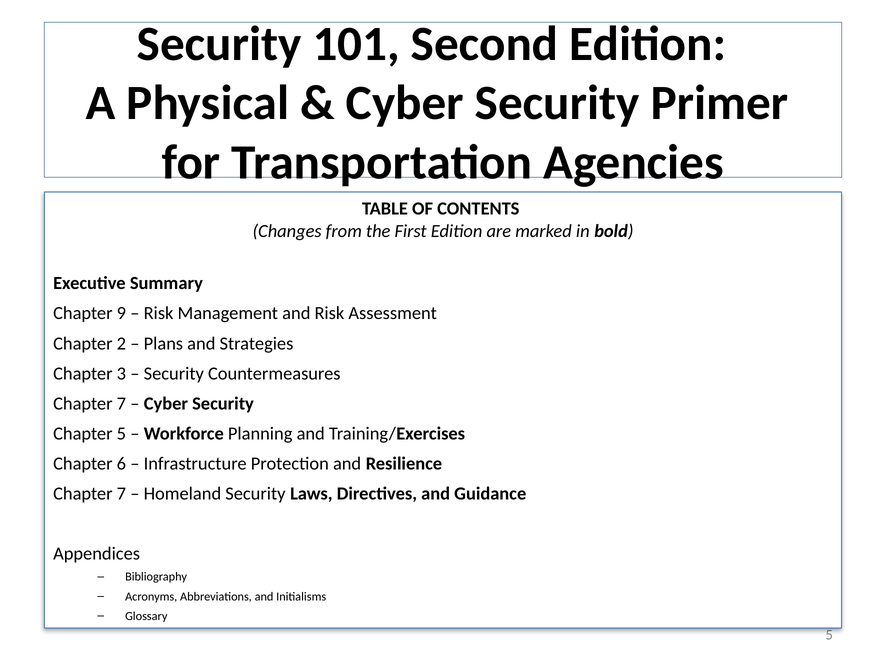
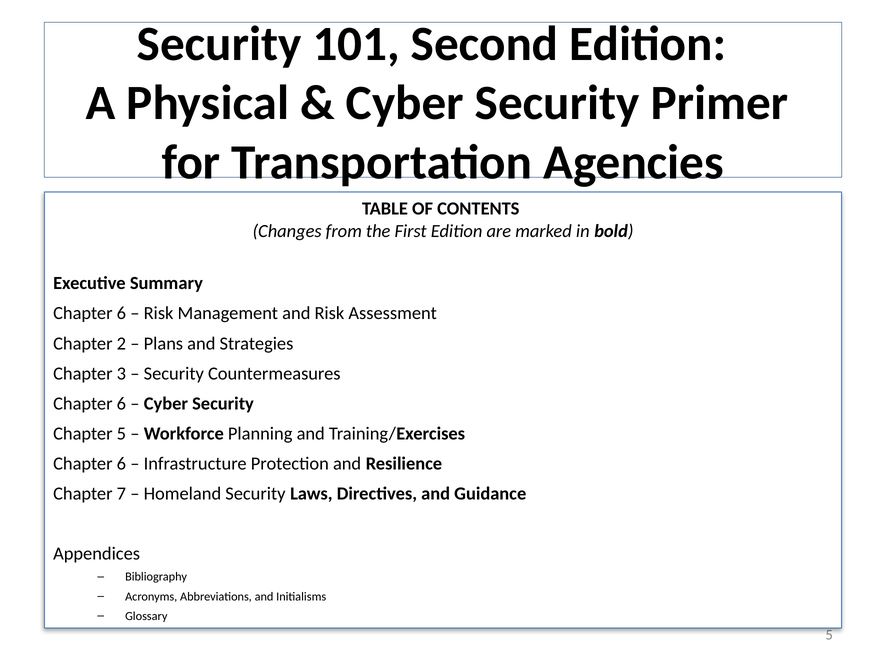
9 at (121, 313): 9 -> 6
7 at (121, 403): 7 -> 6
